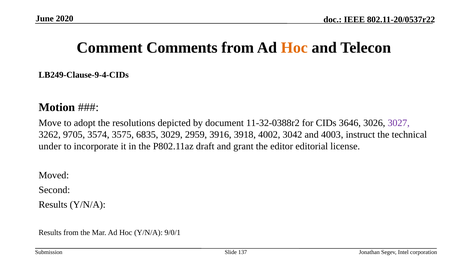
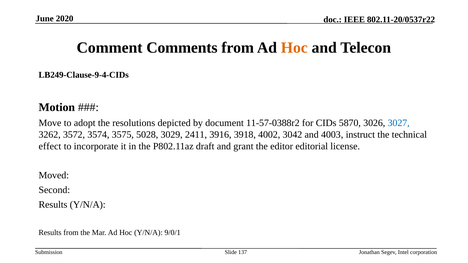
11-32-0388r2: 11-32-0388r2 -> 11-57-0388r2
3646: 3646 -> 5870
3027 colour: purple -> blue
9705: 9705 -> 3572
6835: 6835 -> 5028
2959: 2959 -> 2411
under: under -> effect
